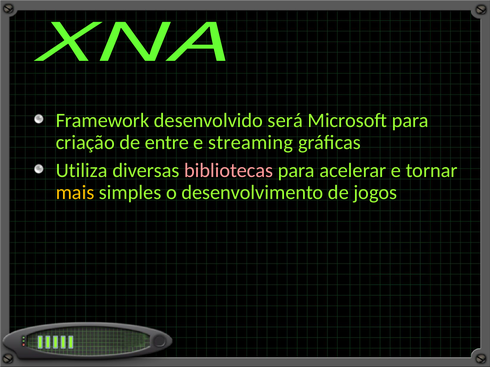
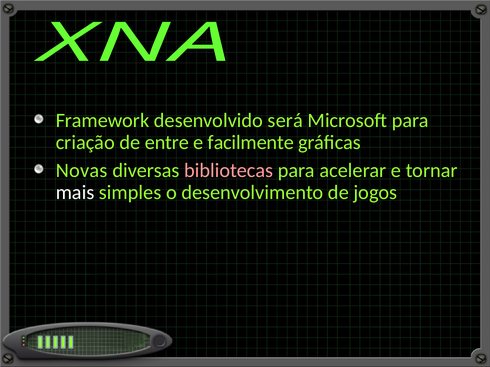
streaming: streaming -> facilmente
Utiliza: Utiliza -> Novas
mais colour: yellow -> white
